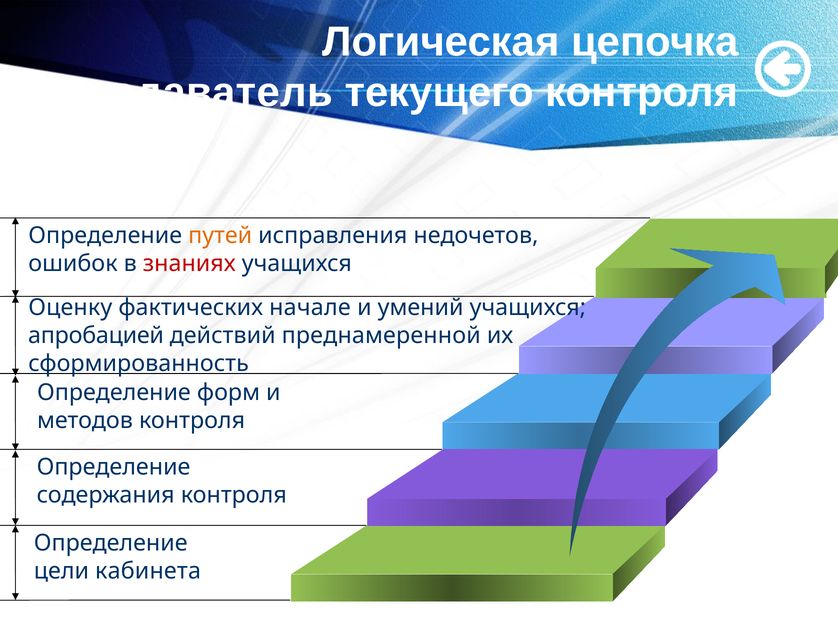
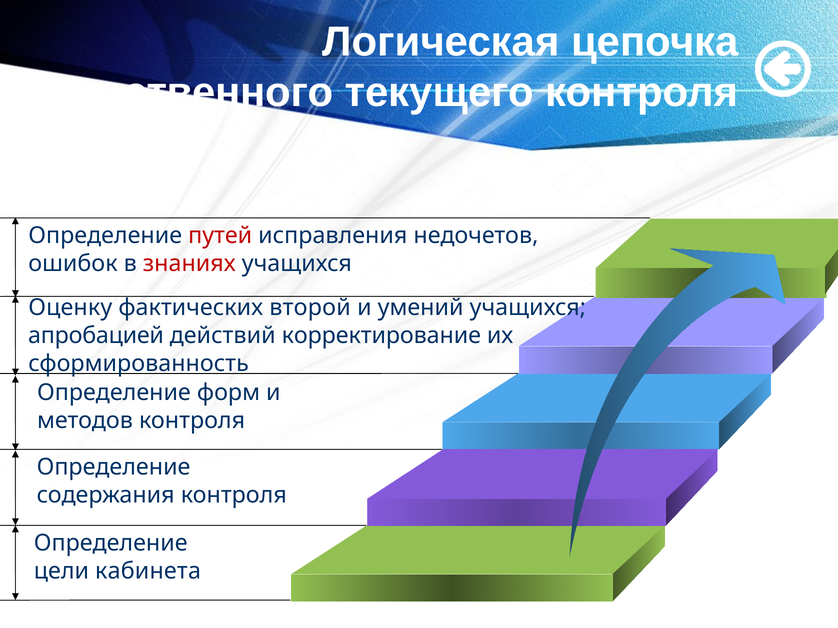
преподаватель: преподаватель -> ответственного
путей colour: orange -> red
начале: начале -> второй
преднамеренной: преднамеренной -> корректирование
